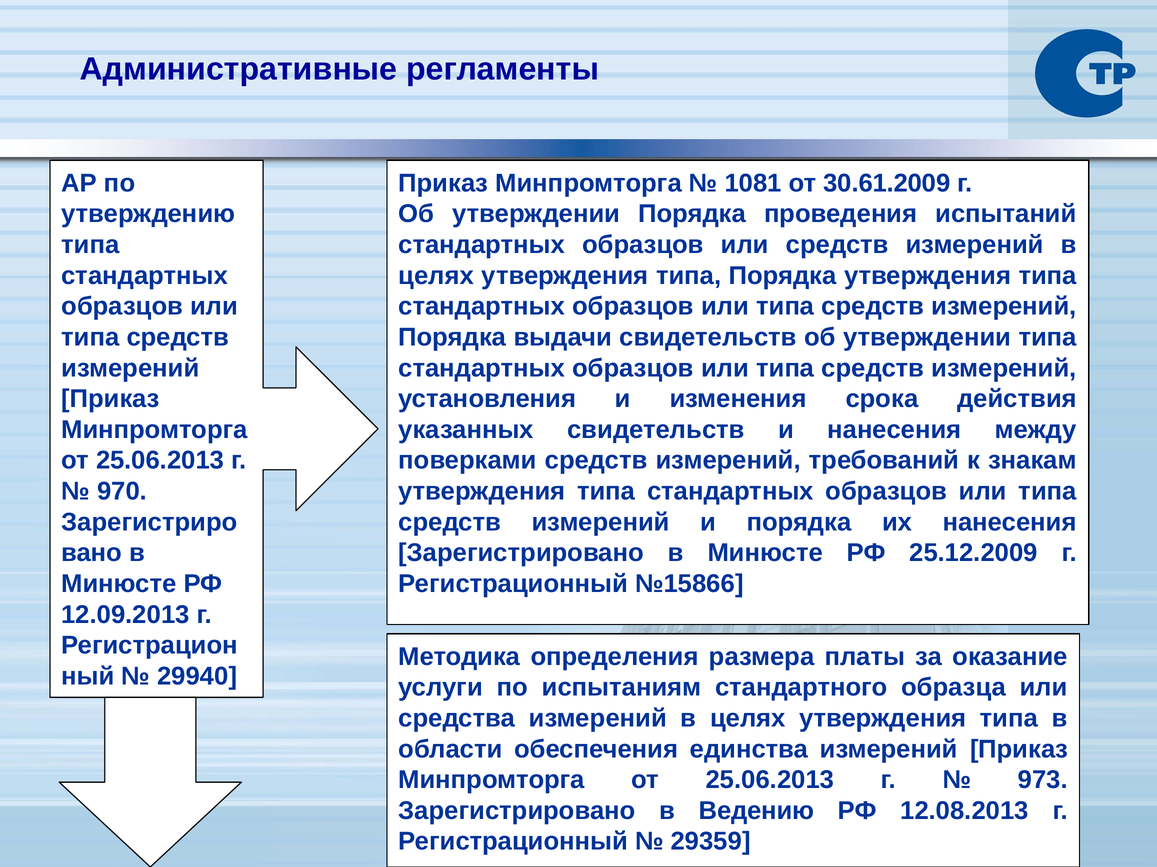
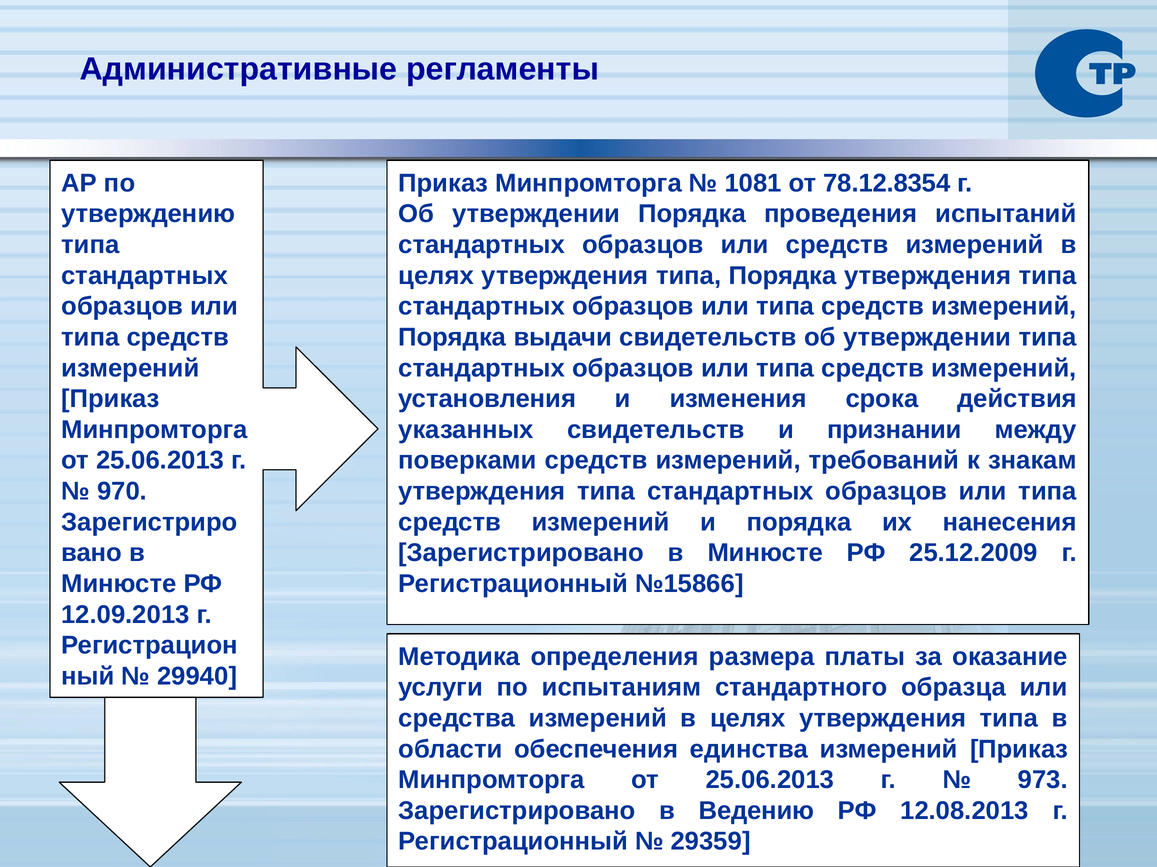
30.61.2009: 30.61.2009 -> 78.12.8354
и нанесения: нанесения -> признании
